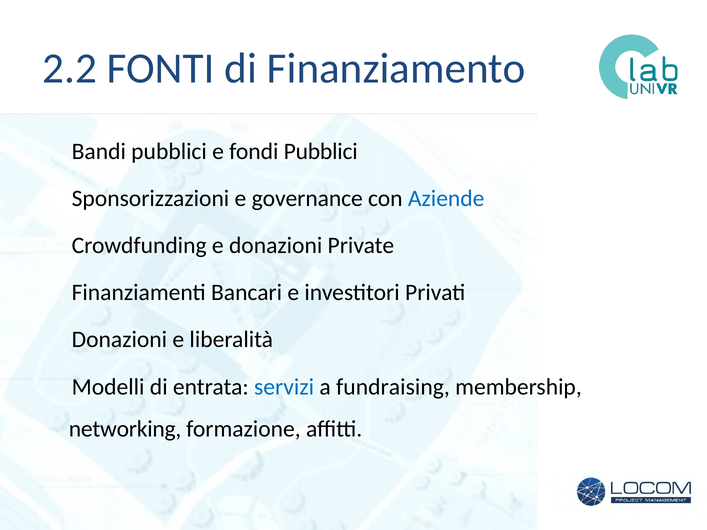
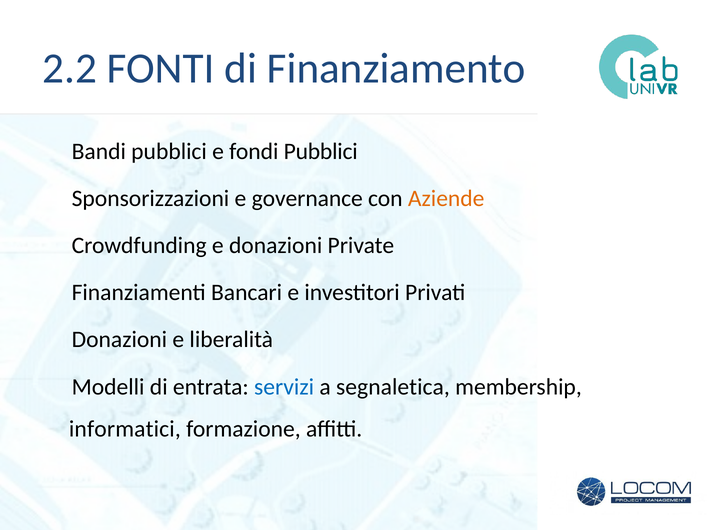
Aziende colour: blue -> orange
fundraising: fundraising -> segnaletica
networking: networking -> informatici
